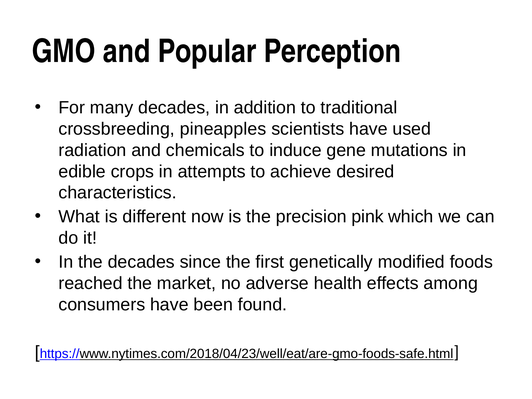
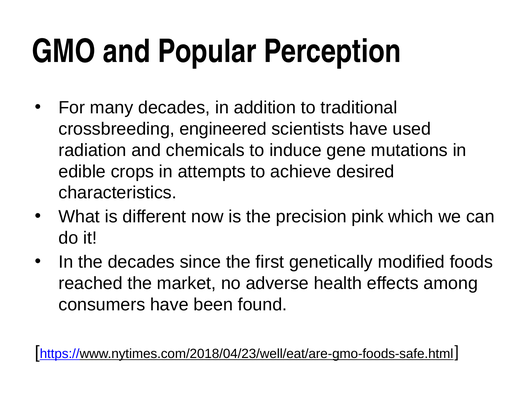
pineapples: pineapples -> engineered
